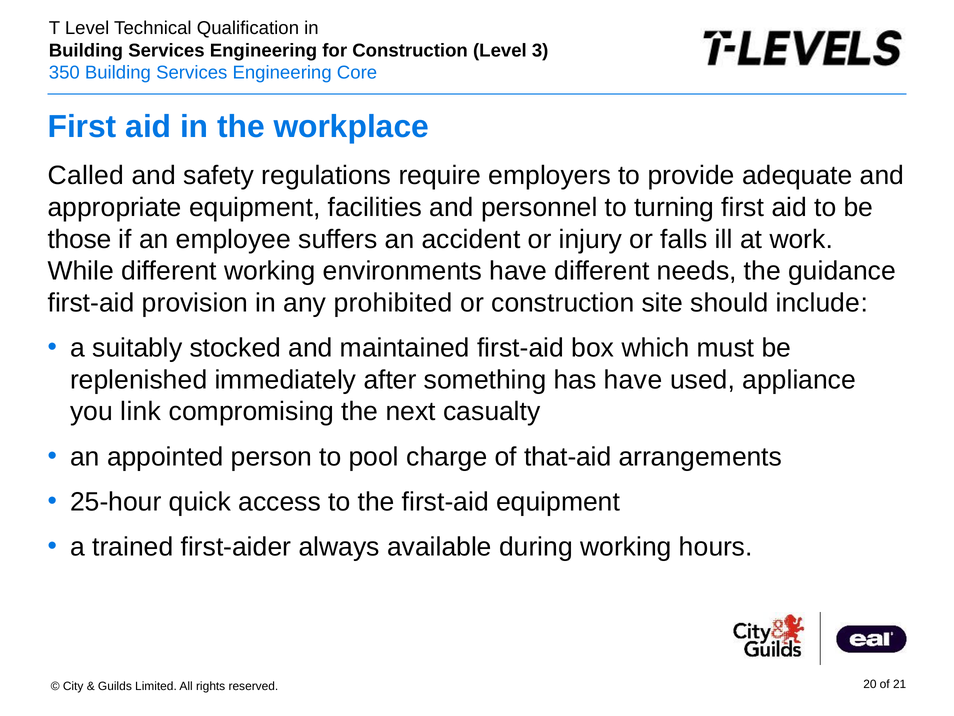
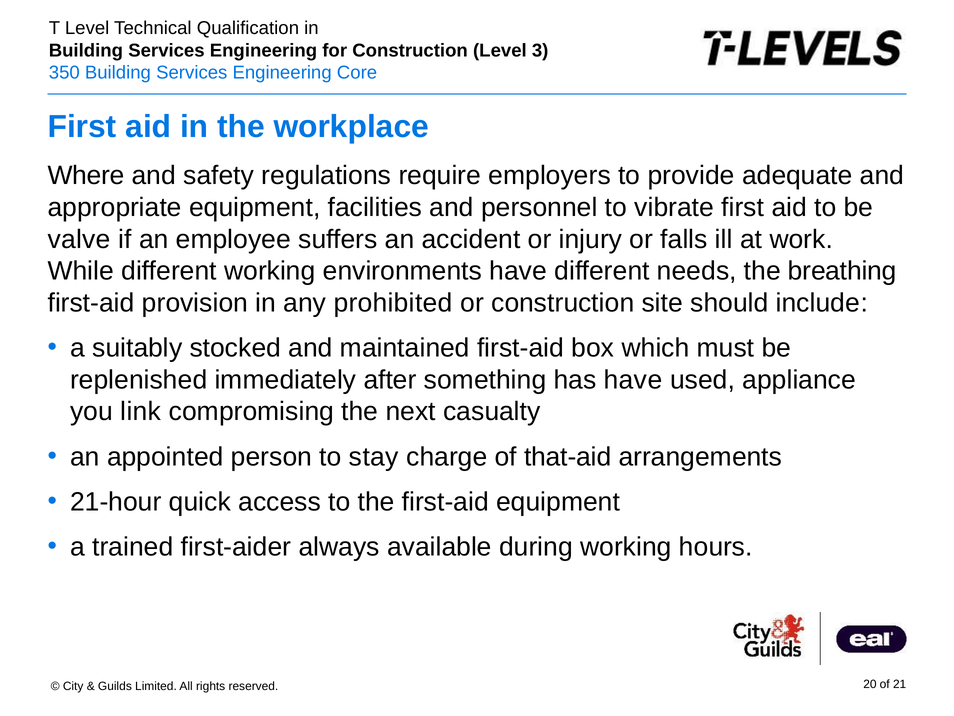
Called: Called -> Where
turning: turning -> vibrate
those: those -> valve
guidance: guidance -> breathing
pool: pool -> stay
25-hour: 25-hour -> 21-hour
